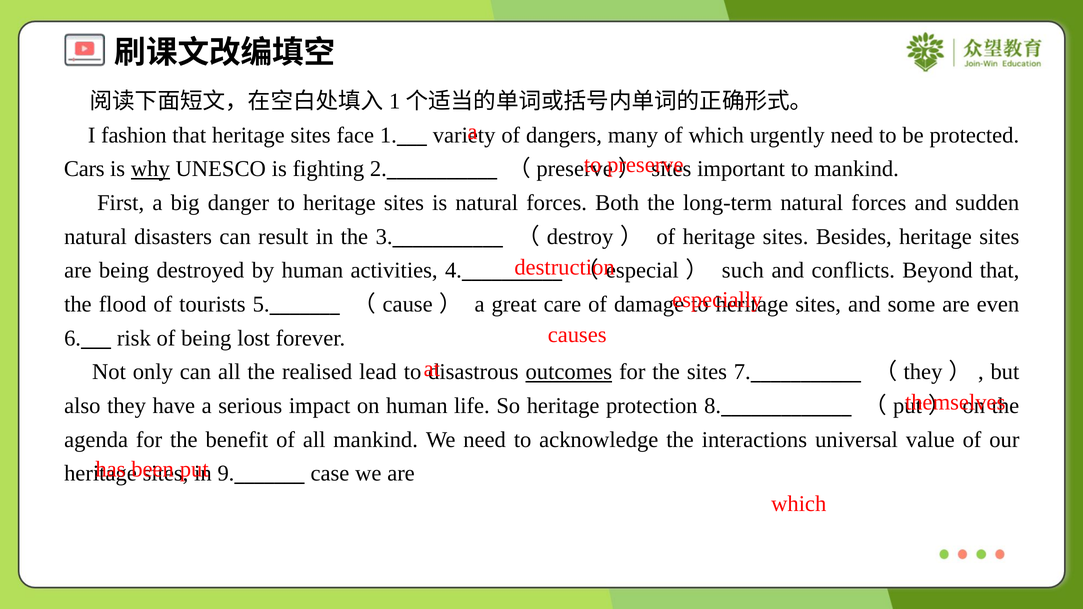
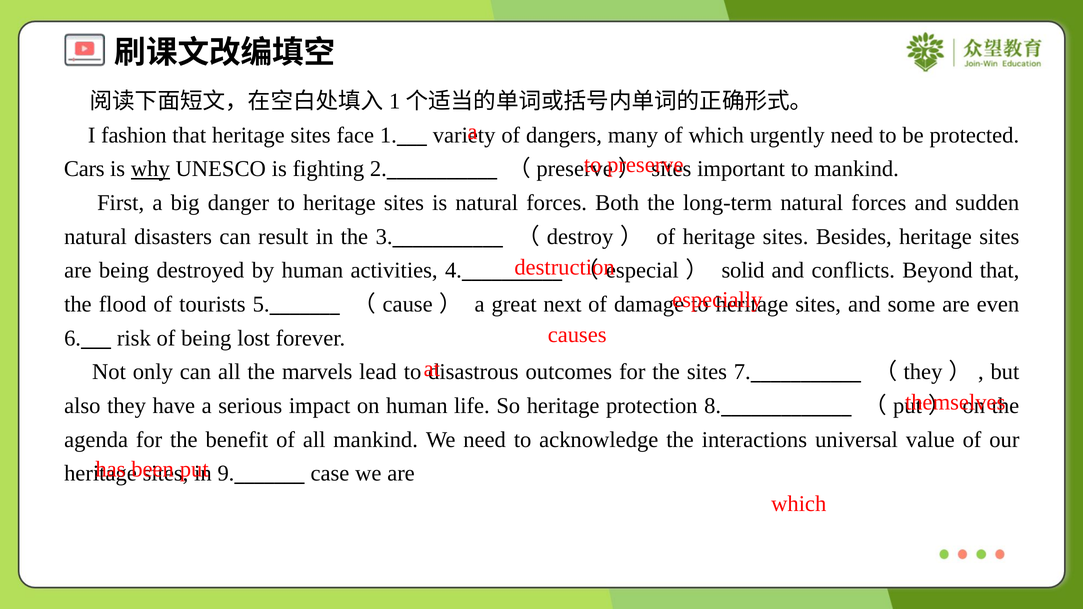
such: such -> solid
care: care -> next
realised: realised -> marvels
outcomes underline: present -> none
